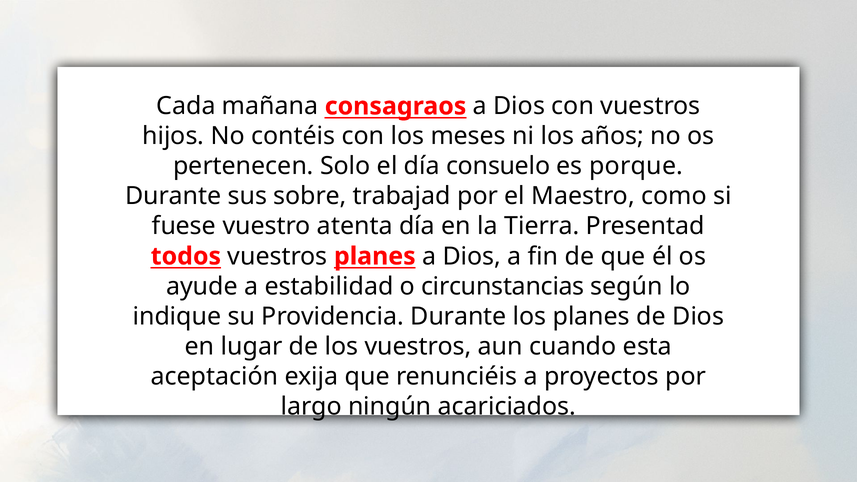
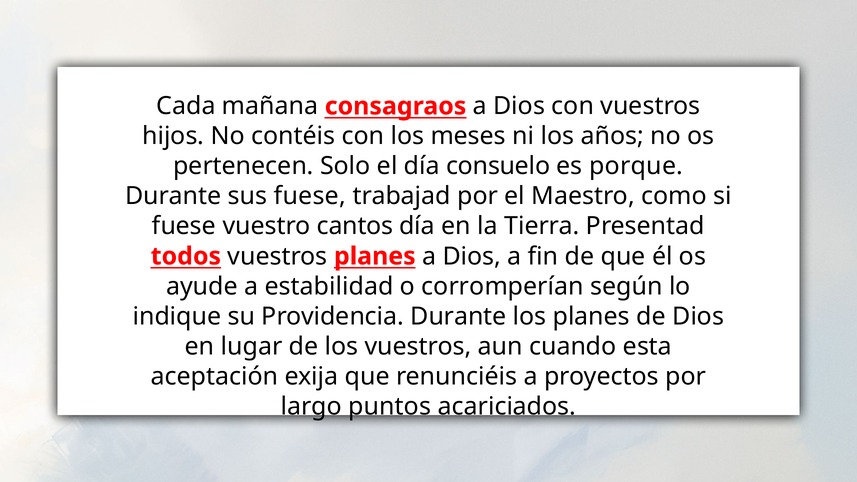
sus sobre: sobre -> fuese
atenta: atenta -> cantos
circunstancias: circunstancias -> corromperían
ningún: ningún -> puntos
